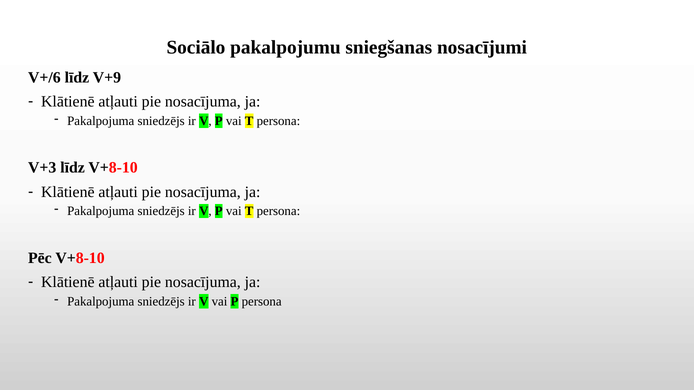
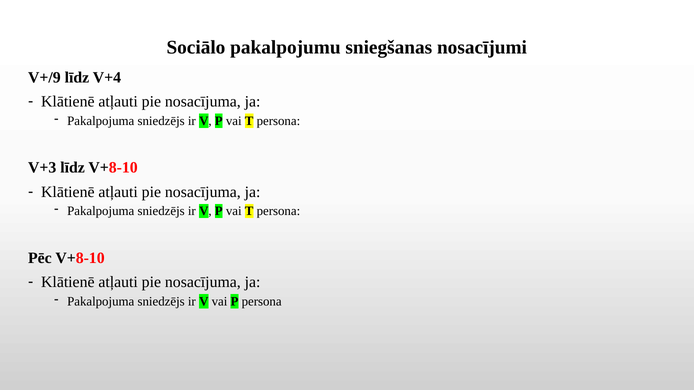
V+/6: V+/6 -> V+/9
V+9: V+9 -> V+4
